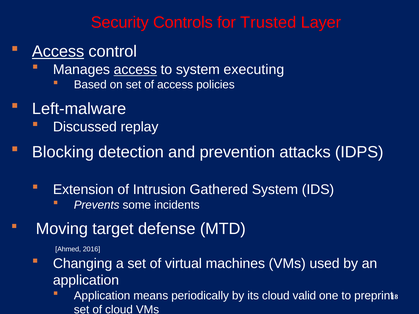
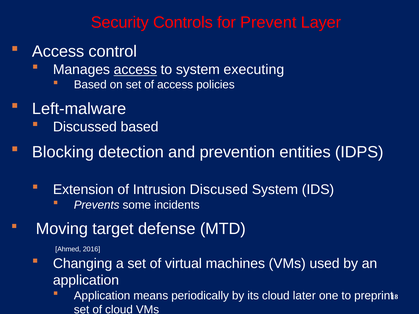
Trusted: Trusted -> Prevent
Access at (58, 52) underline: present -> none
Discussed replay: replay -> based
attacks: attacks -> entities
Gathered: Gathered -> Discused
valid: valid -> later
